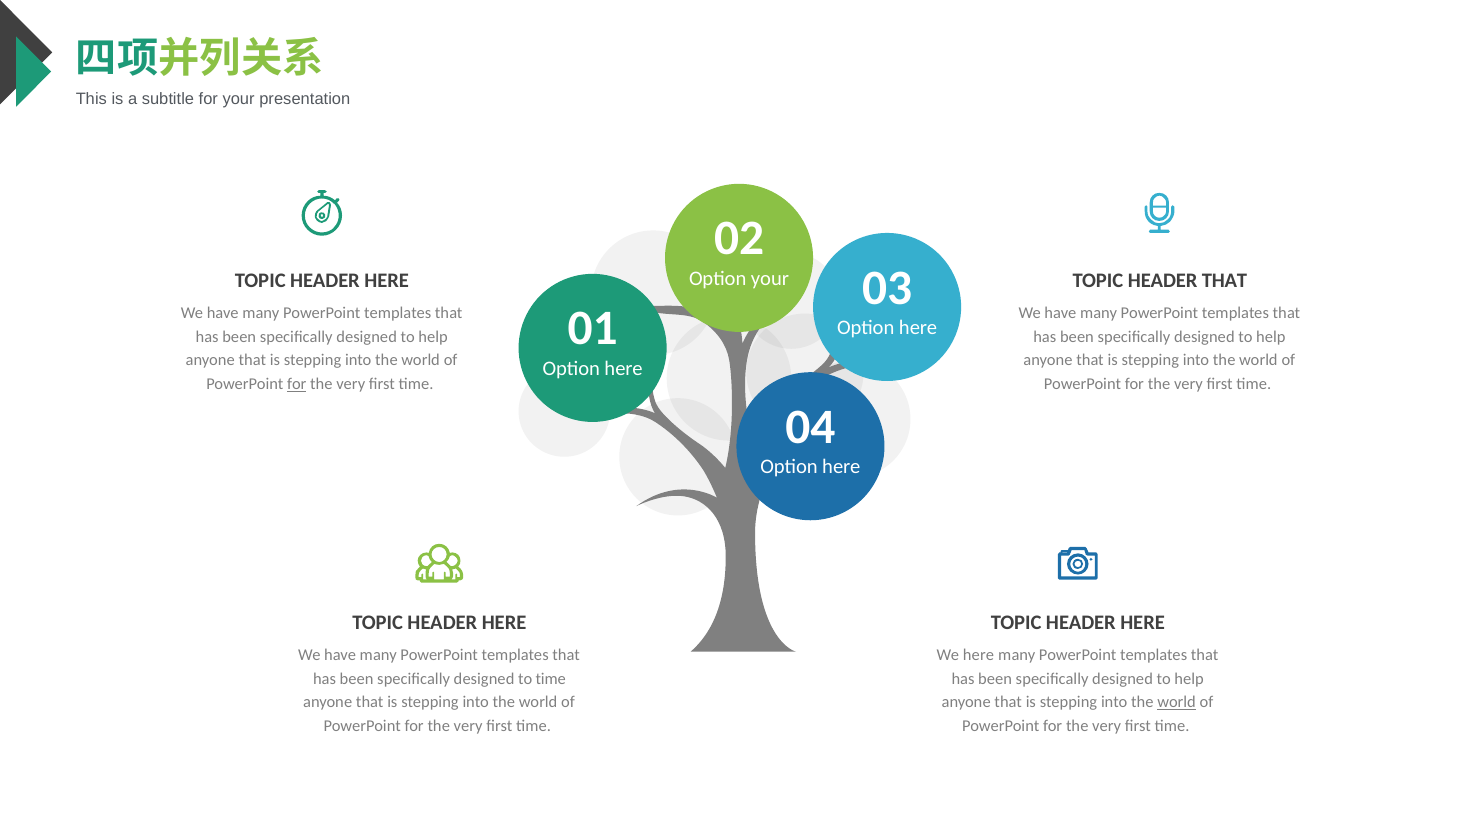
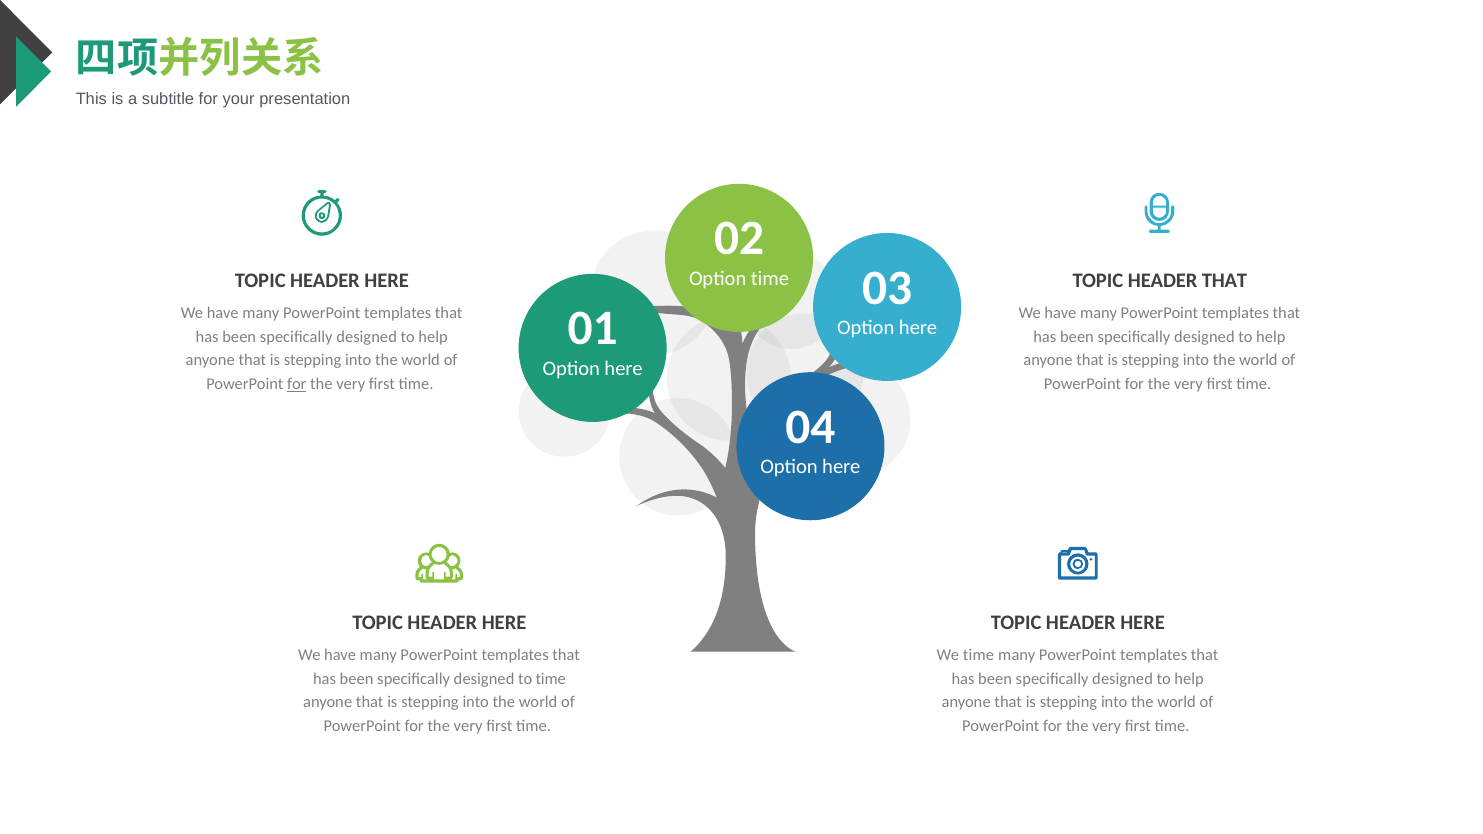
Option your: your -> time
We here: here -> time
world at (1177, 702) underline: present -> none
